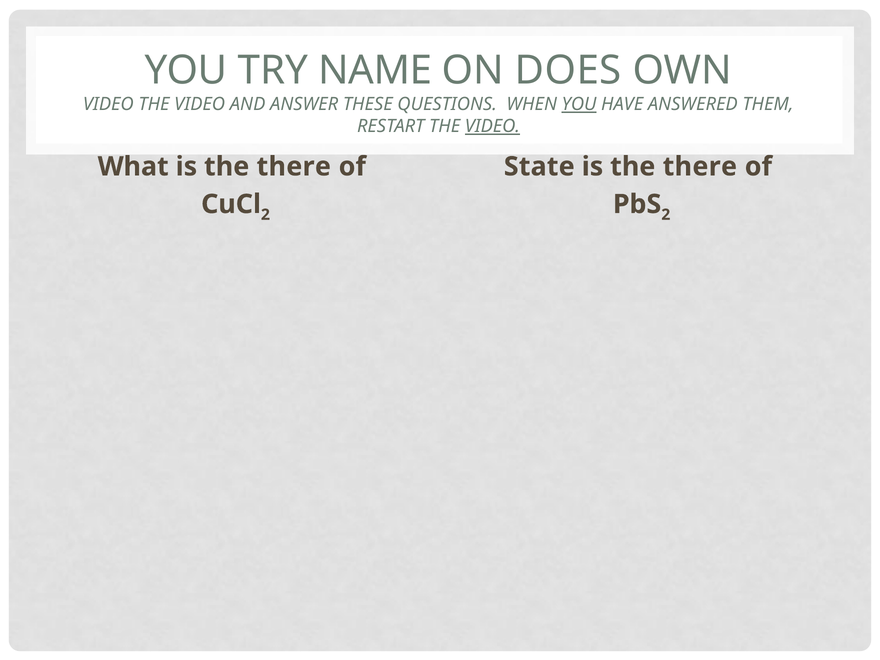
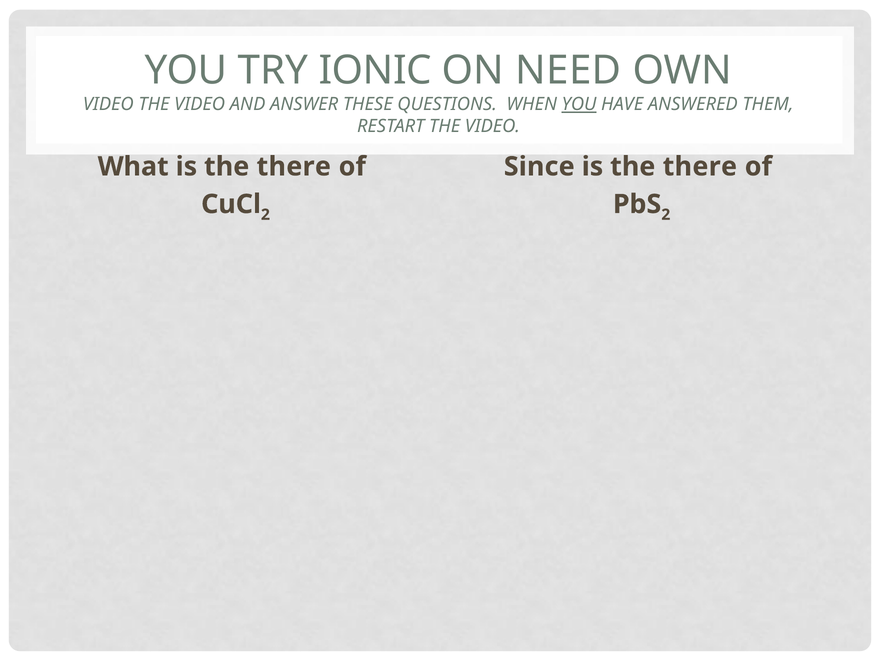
NAME: NAME -> IONIC
DOES: DOES -> NEED
VIDEO at (492, 126) underline: present -> none
State: State -> Since
